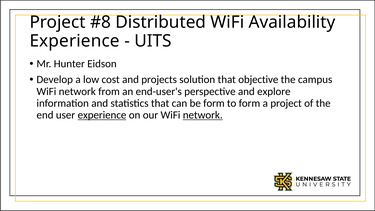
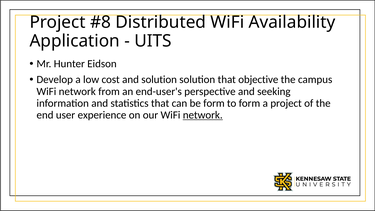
Experience at (75, 41): Experience -> Application
and projects: projects -> solution
explore: explore -> seeking
experience at (102, 115) underline: present -> none
